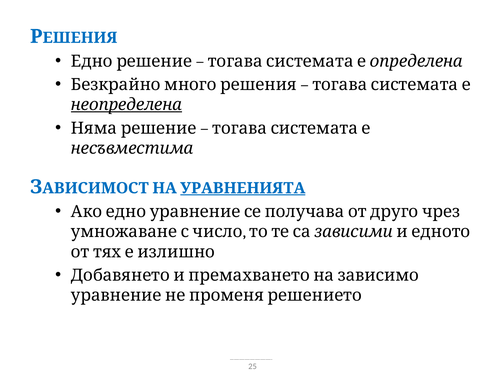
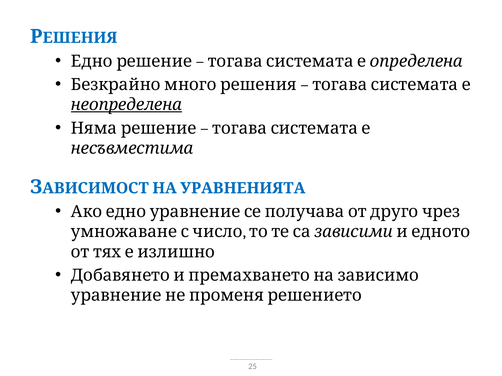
УРАВНЕНИЯТА underline: present -> none
